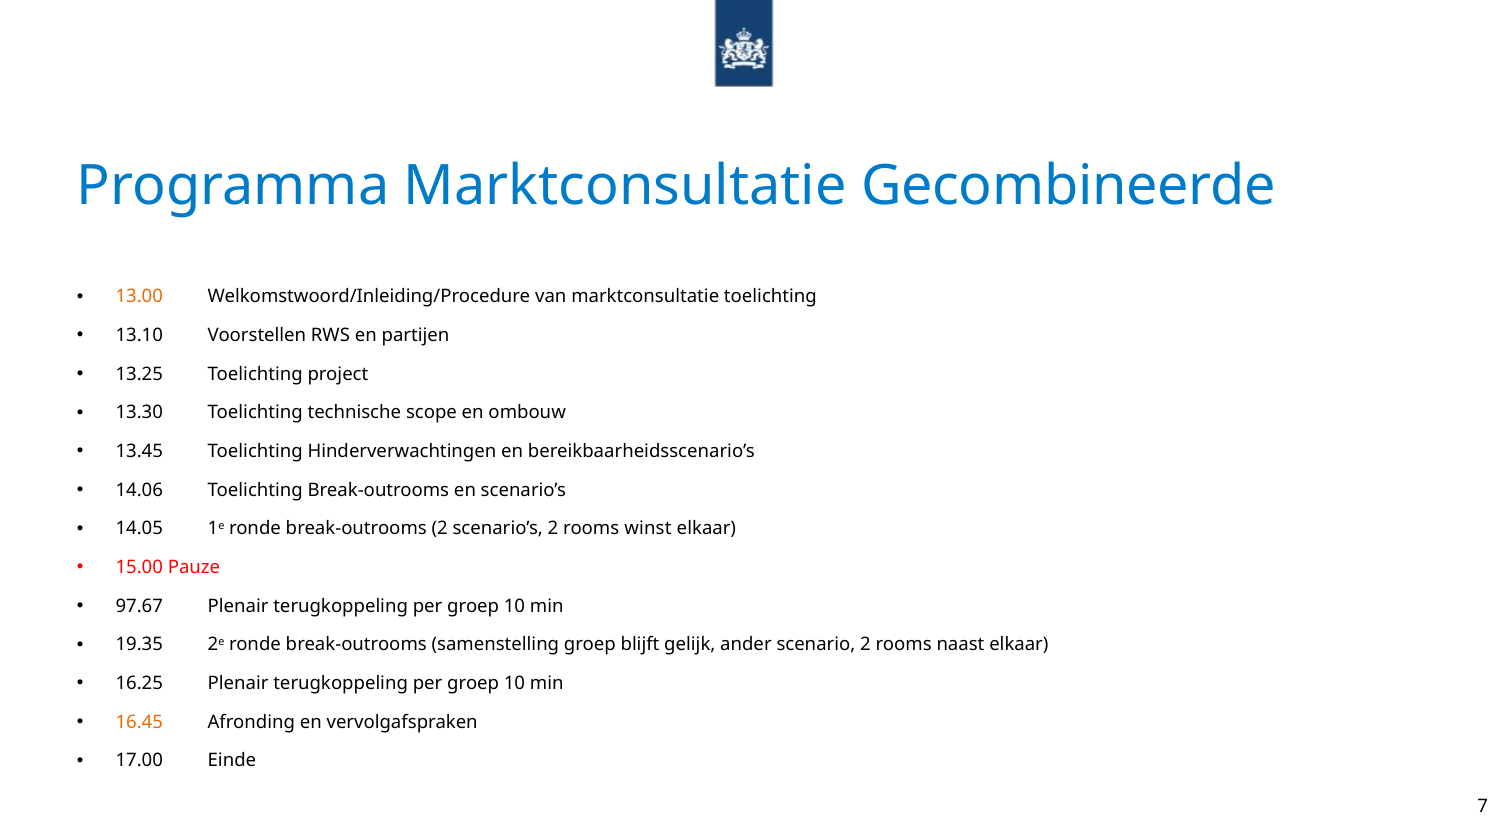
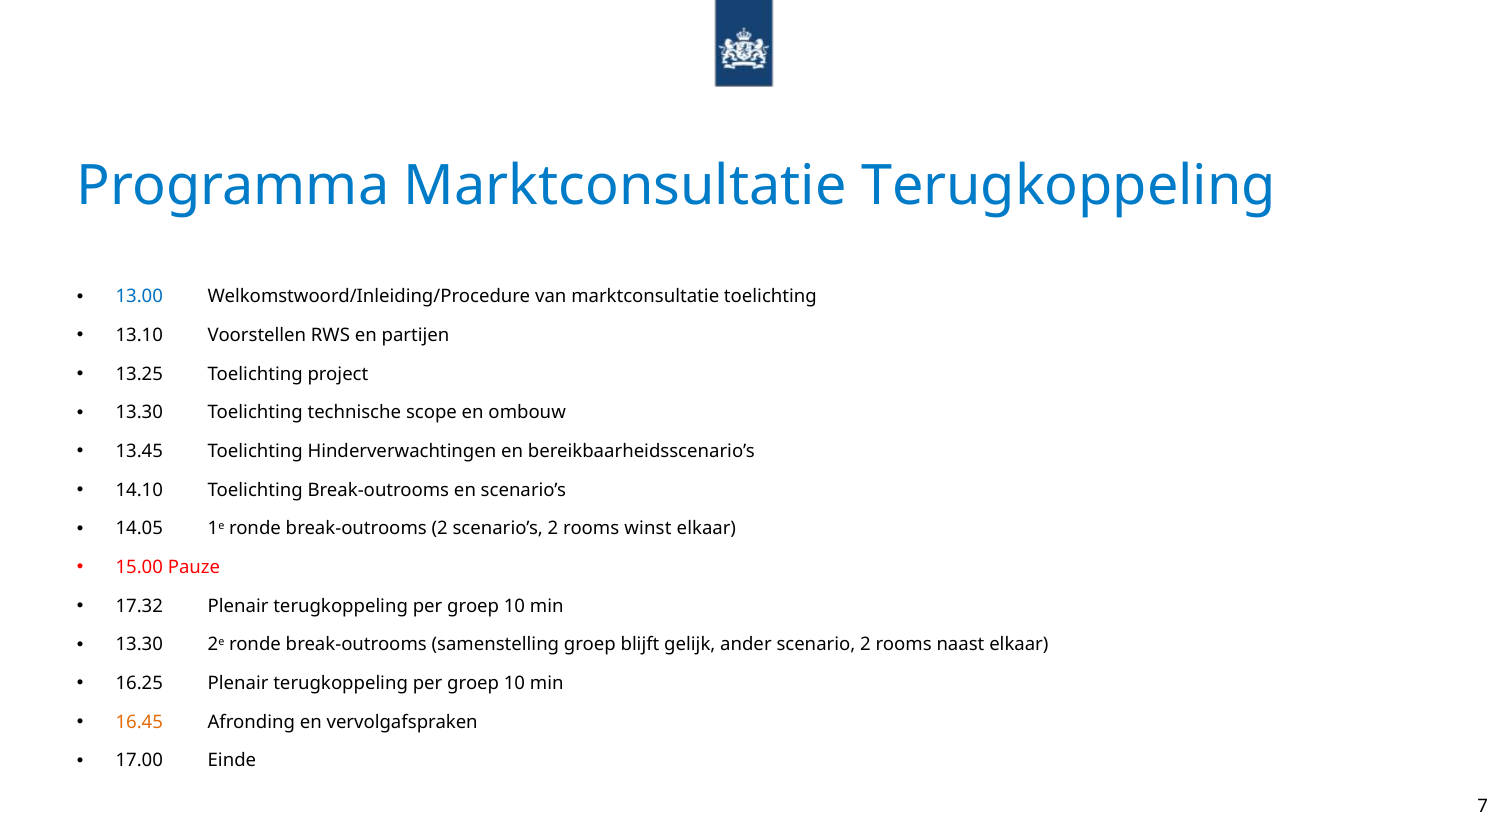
Marktconsultatie Gecombineerde: Gecombineerde -> Terugkoppeling
13.00 colour: orange -> blue
14.06: 14.06 -> 14.10
97.67: 97.67 -> 17.32
19.35 at (139, 645): 19.35 -> 13.30
